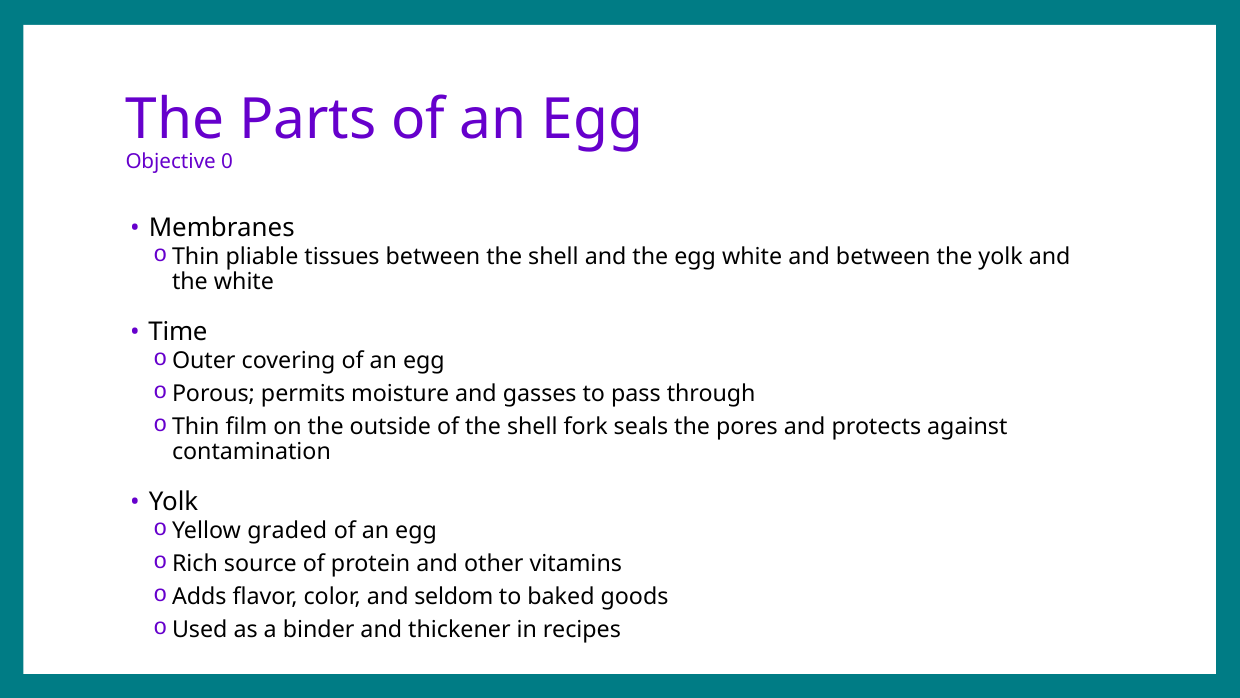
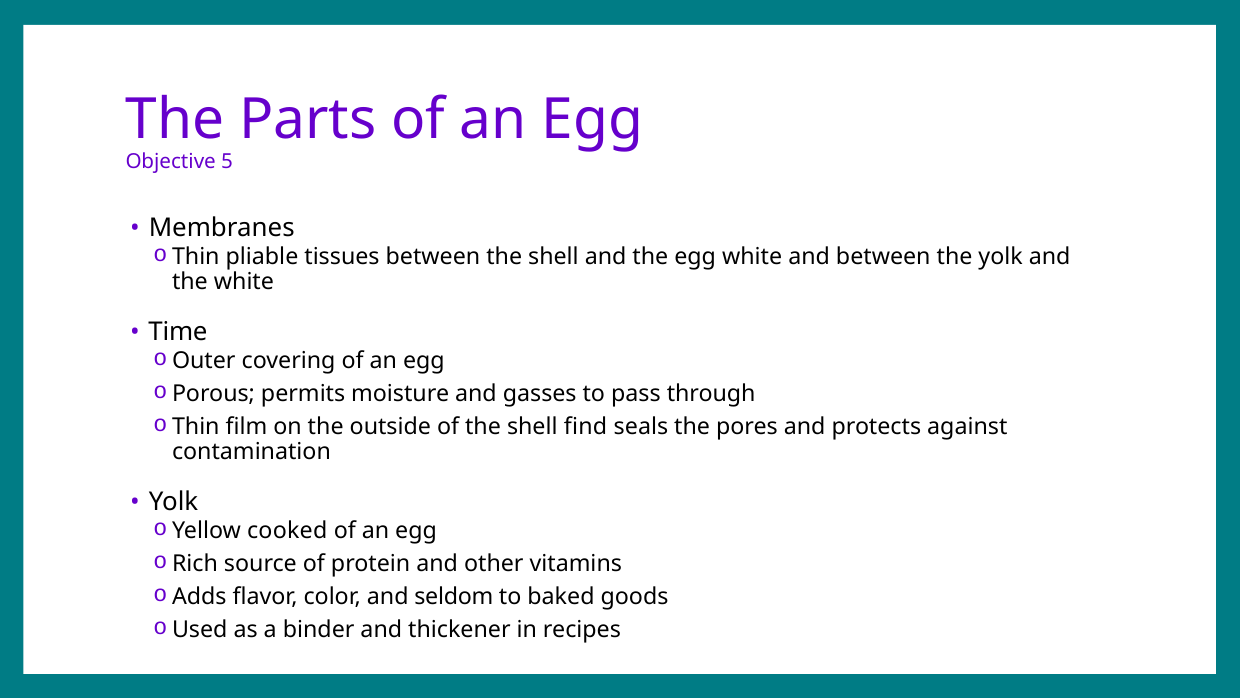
0: 0 -> 5
fork: fork -> find
graded: graded -> cooked
